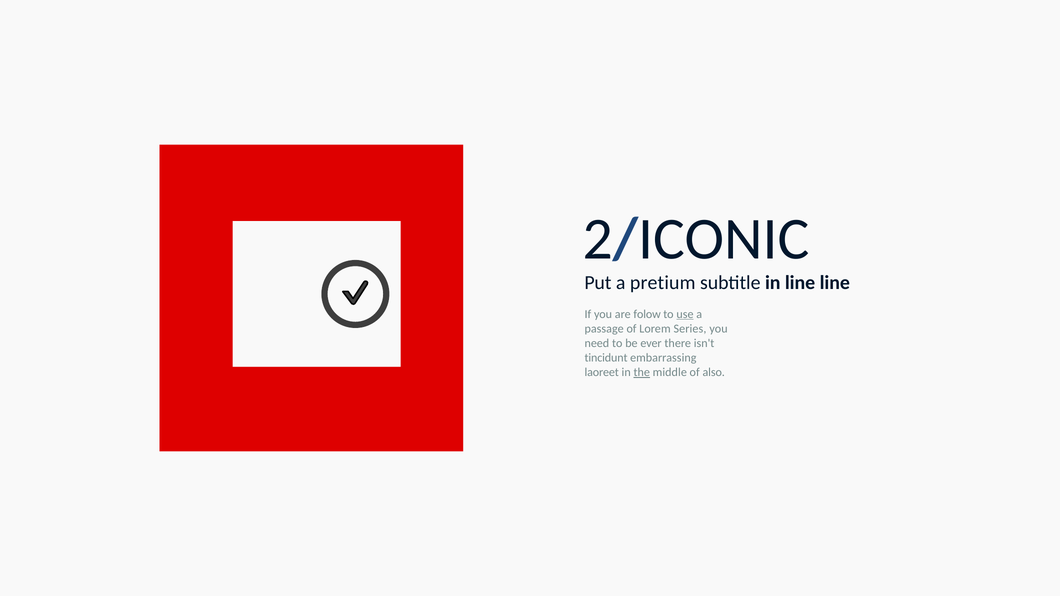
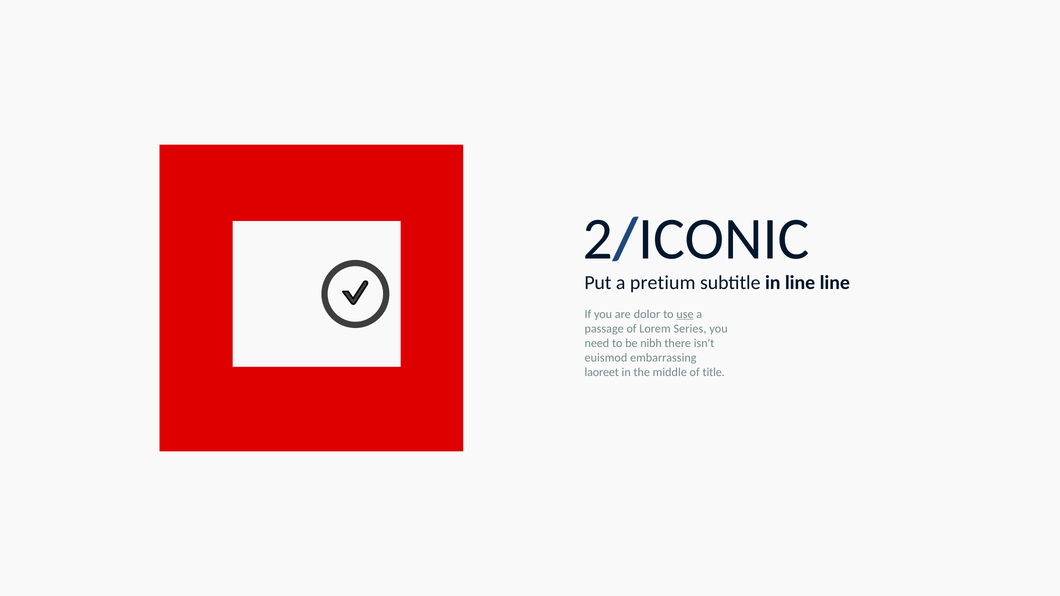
folow: folow -> dolor
ever: ever -> nibh
tincidunt: tincidunt -> euismod
the underline: present -> none
also: also -> title
